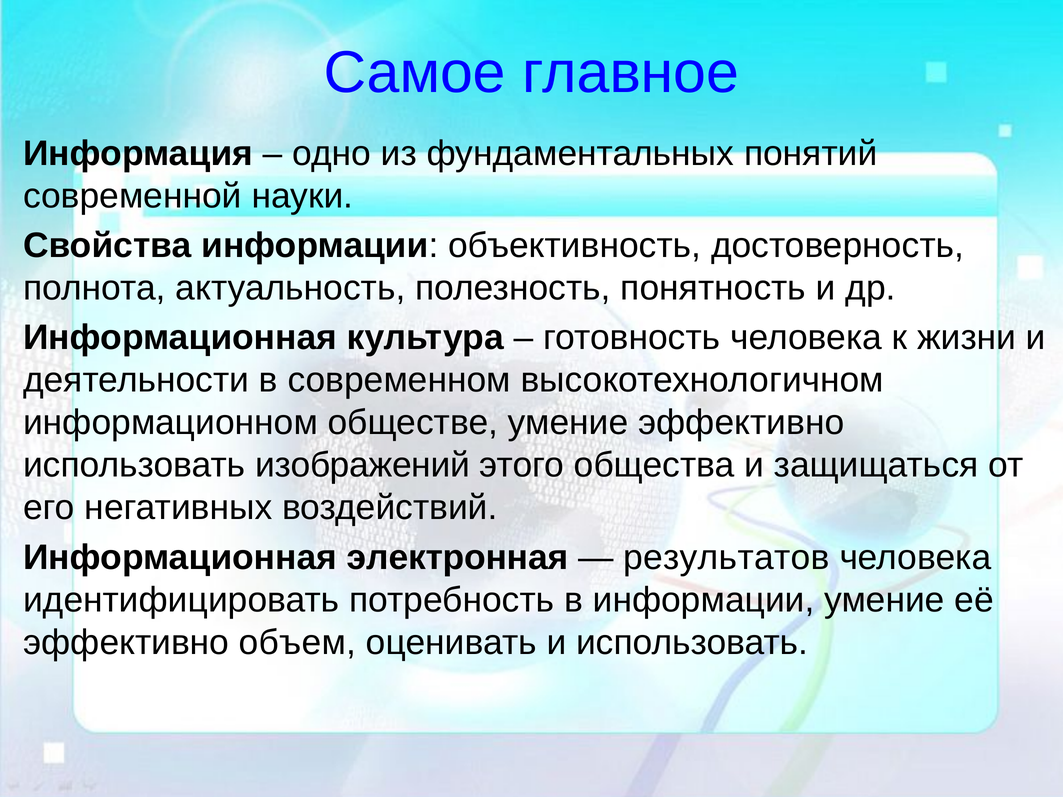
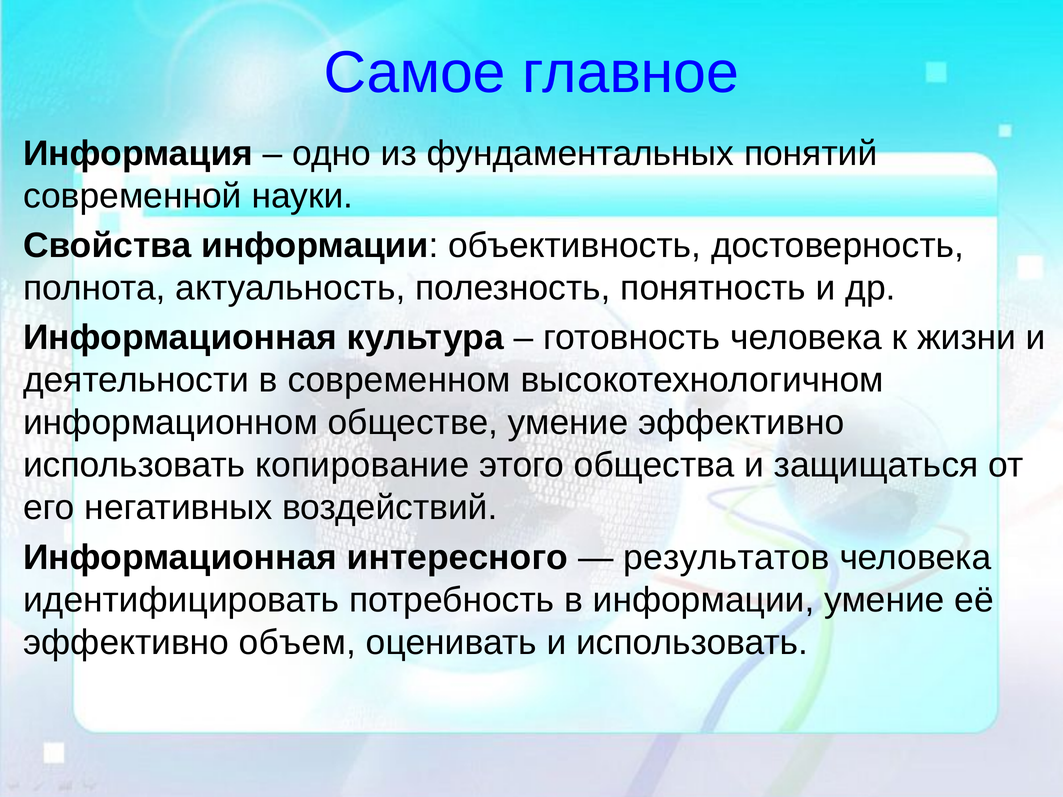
изображений: изображений -> копирование
электронная: электронная -> интересного
